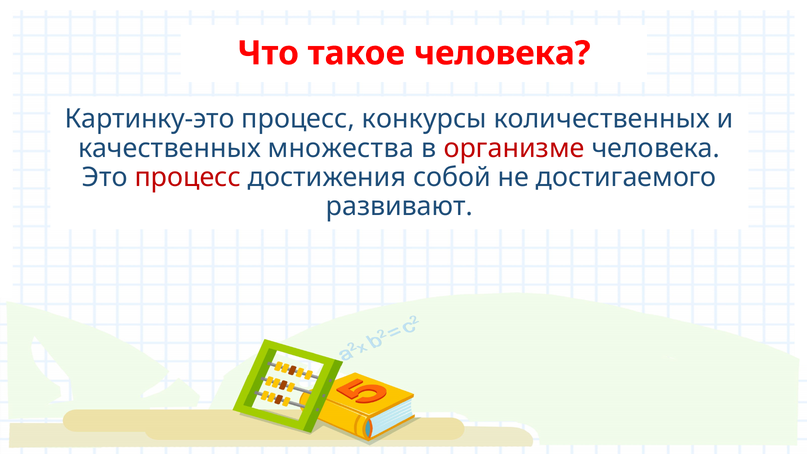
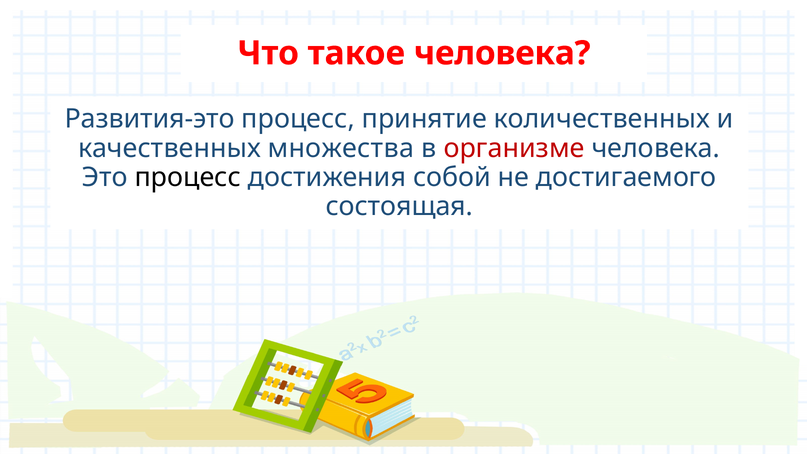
Картинку-это: Картинку-это -> Развития-это
конкурсы: конкурсы -> принятие
процесс at (188, 177) colour: red -> black
развивают: развивают -> состоящая
